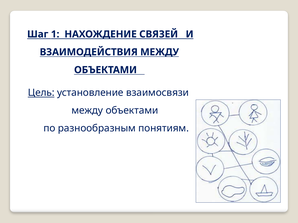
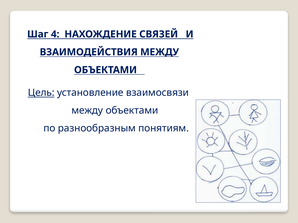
1: 1 -> 4
